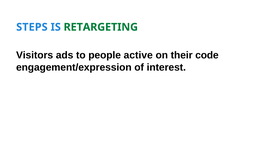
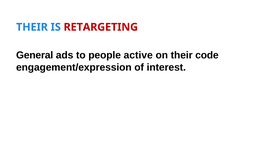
STEPS at (32, 27): STEPS -> THEIR
RETARGETING colour: green -> red
Visitors: Visitors -> General
